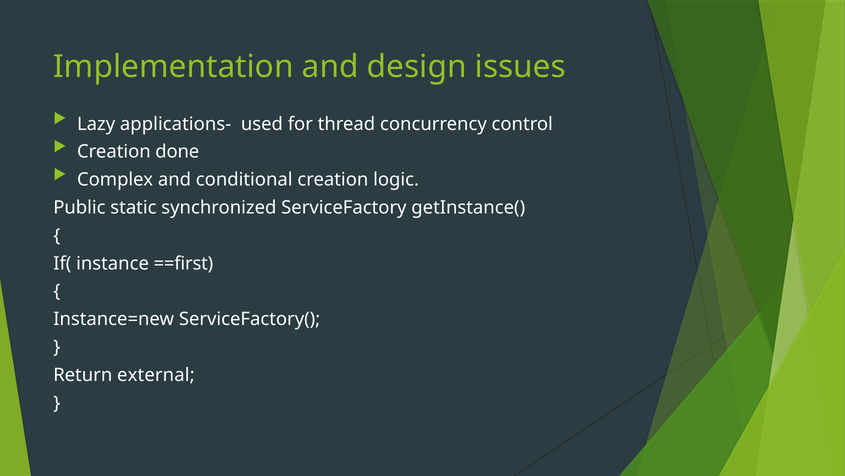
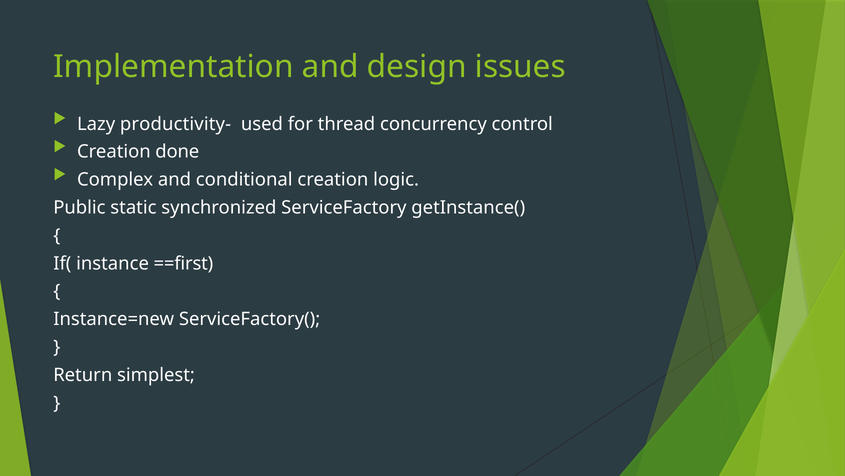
applications-: applications- -> productivity-
external: external -> simplest
